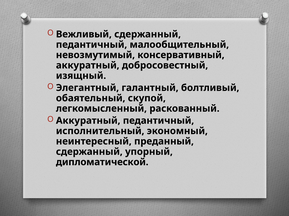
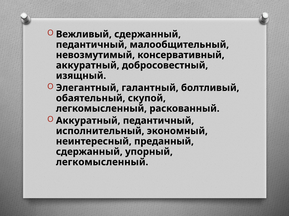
дипломатической at (102, 163): дипломатической -> легкомысленный
